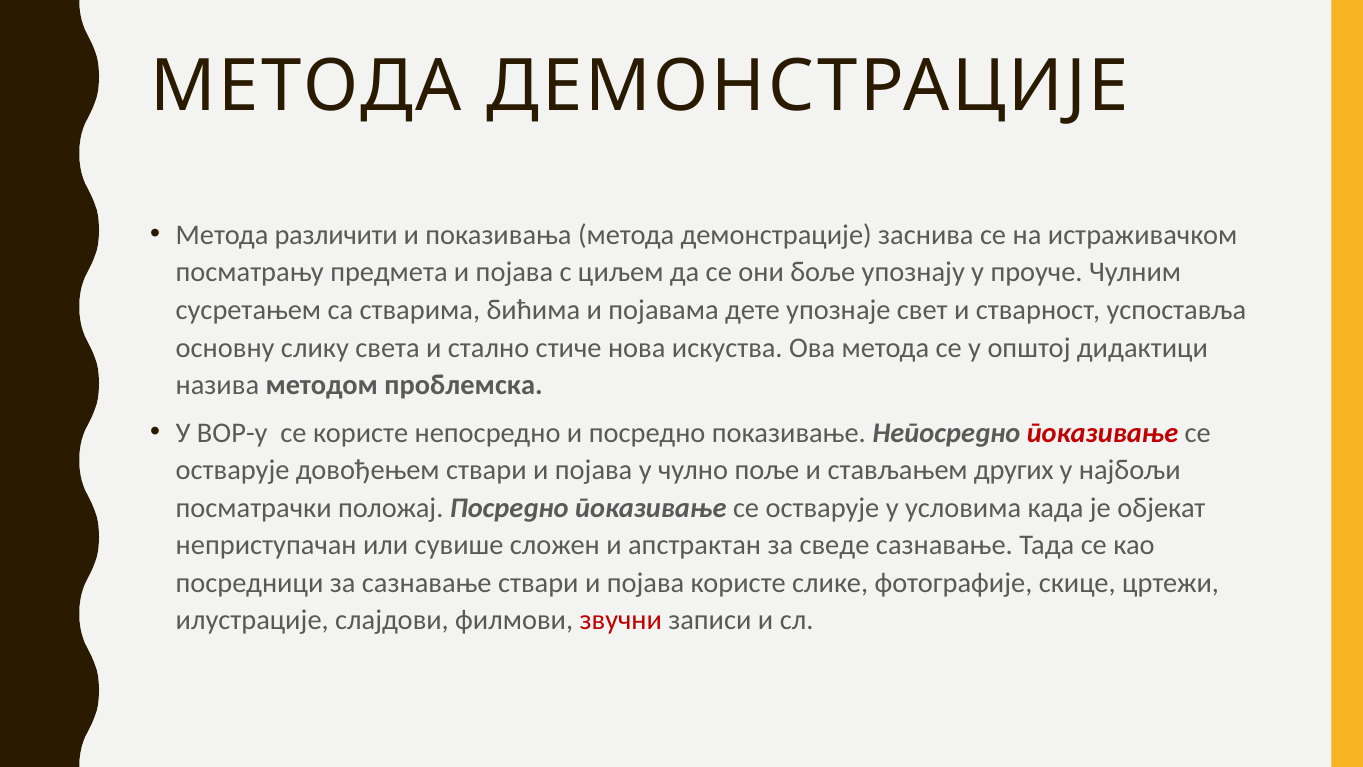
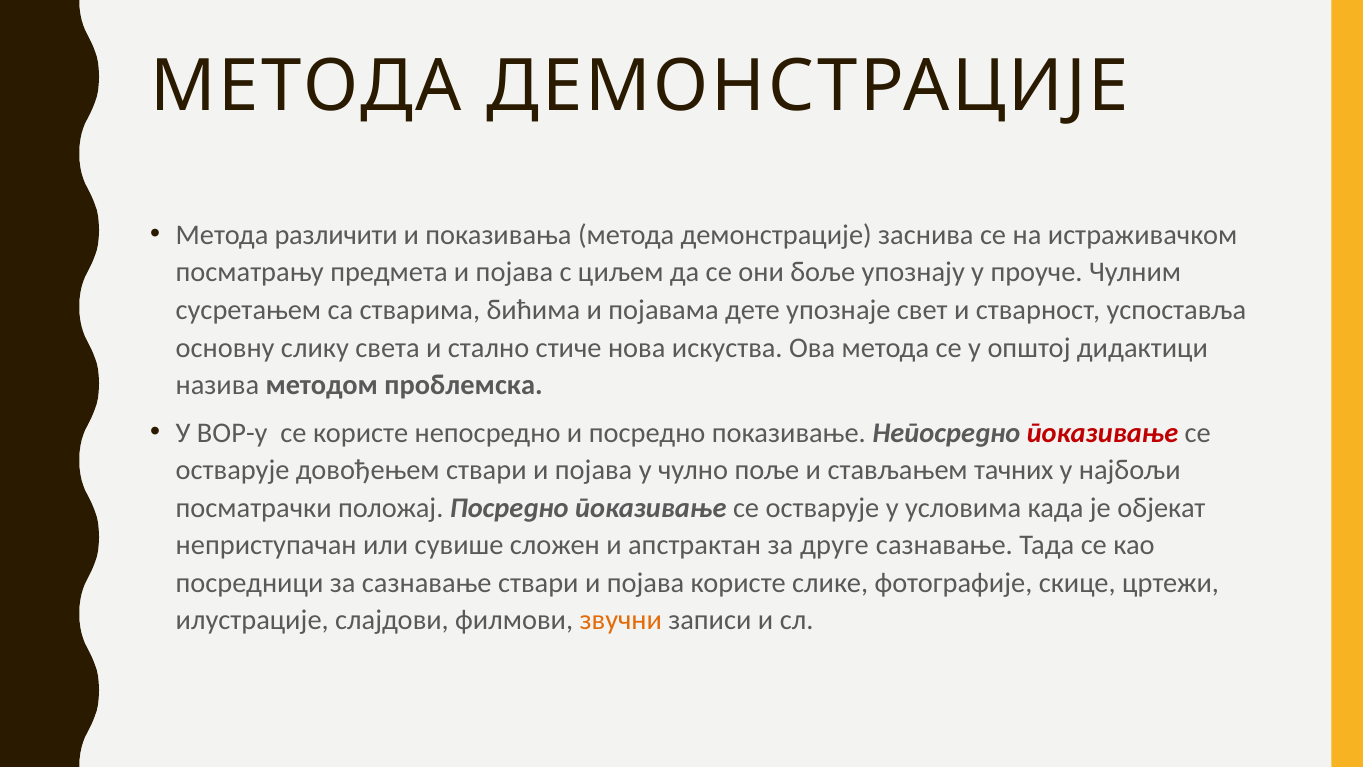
других: других -> тачних
сведе: сведе -> друге
звучни colour: red -> orange
